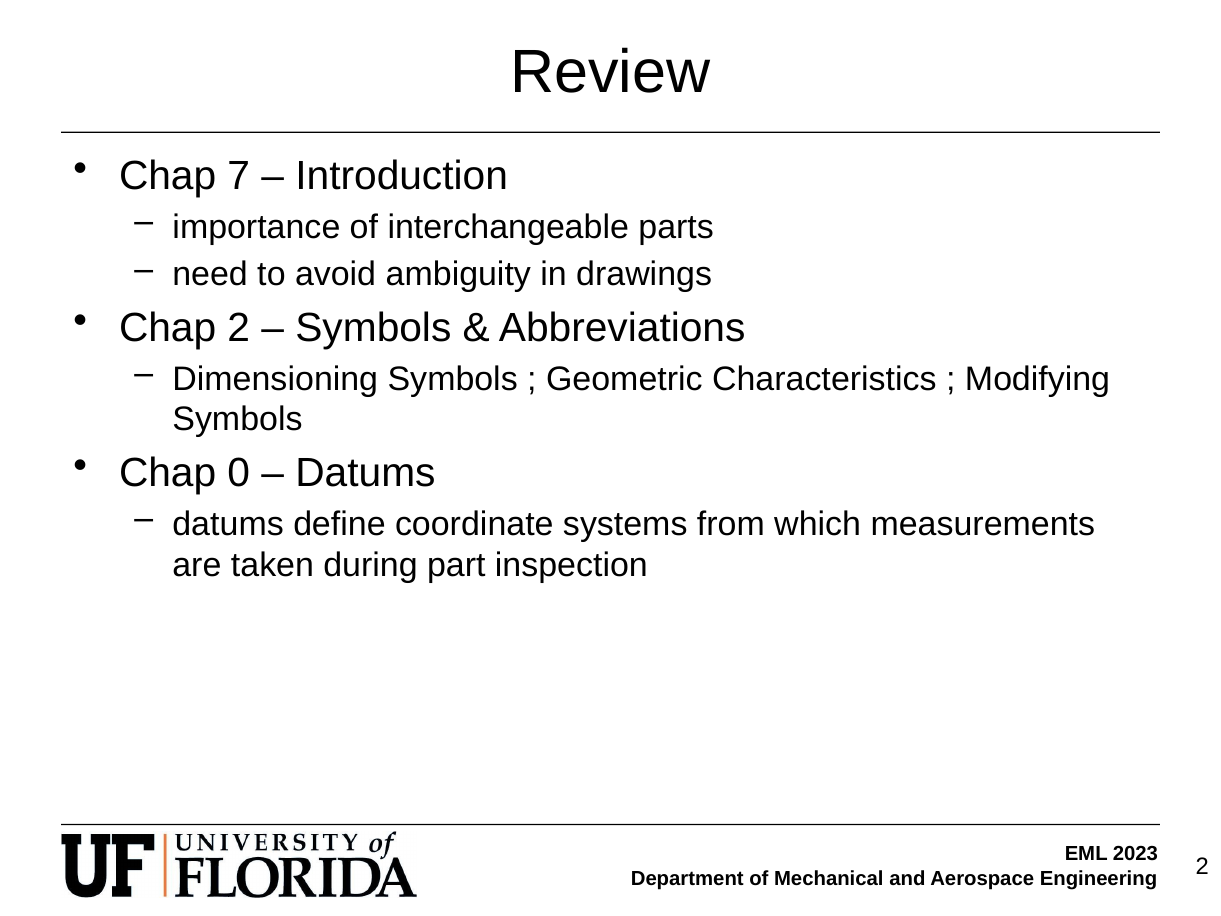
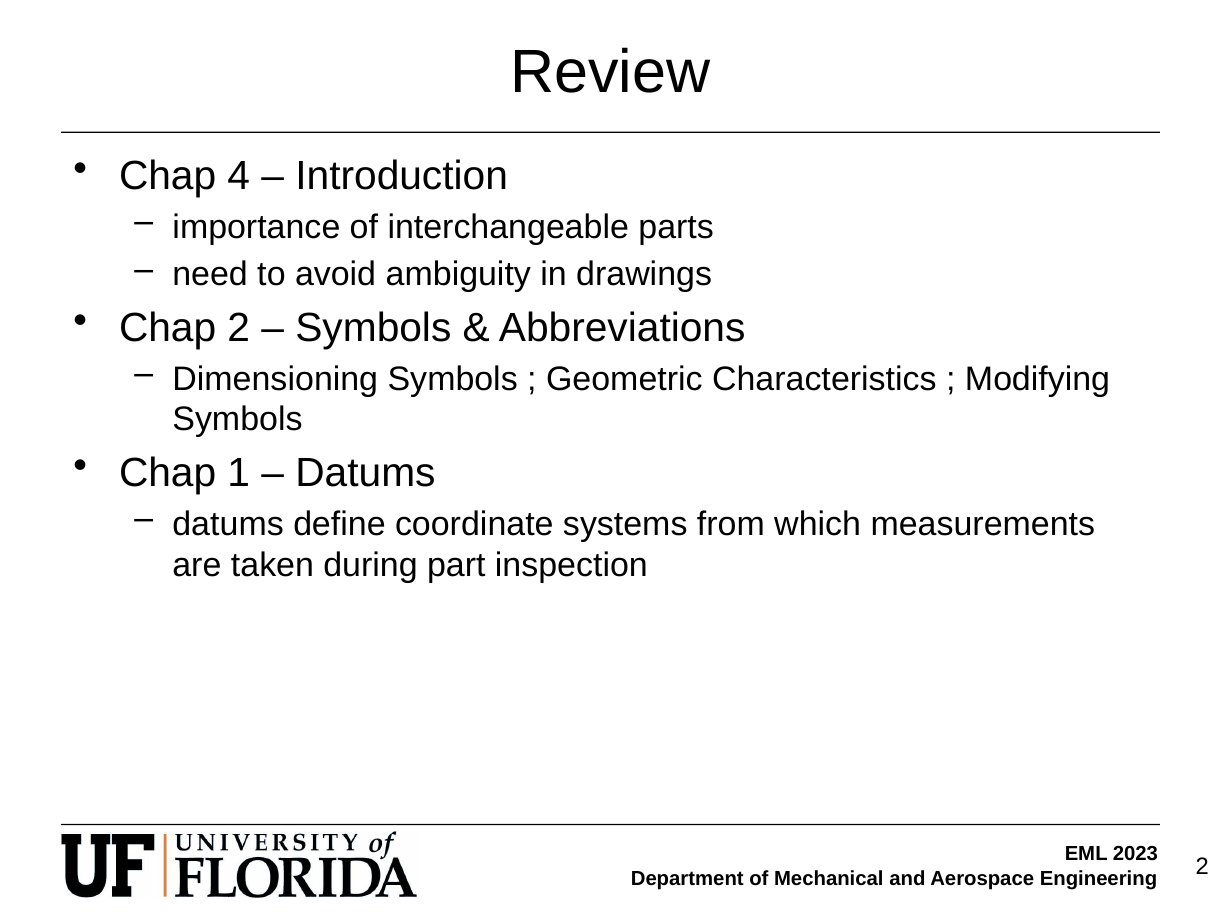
7: 7 -> 4
0: 0 -> 1
